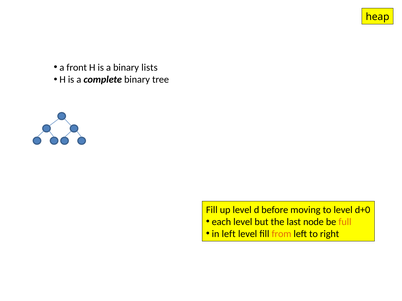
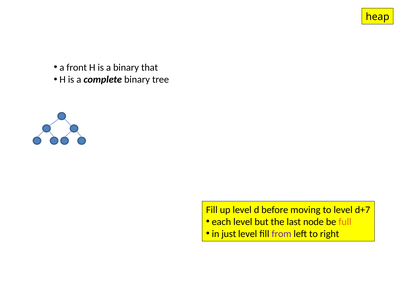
lists: lists -> that
d+0: d+0 -> d+7
in left: left -> just
from colour: orange -> purple
